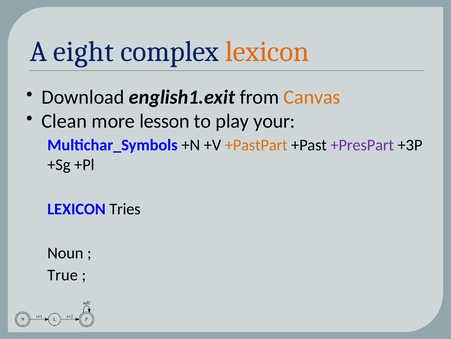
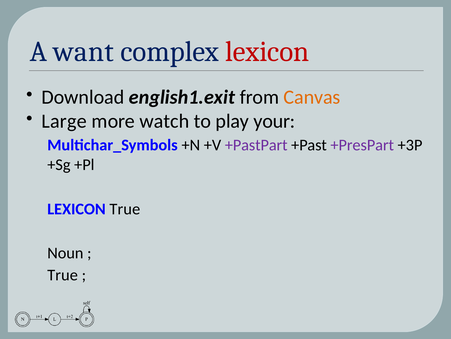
eight: eight -> want
lexicon at (267, 51) colour: orange -> red
Clean: Clean -> Large
lesson: lesson -> watch
+PastPart colour: orange -> purple
LEXICON Tries: Tries -> True
